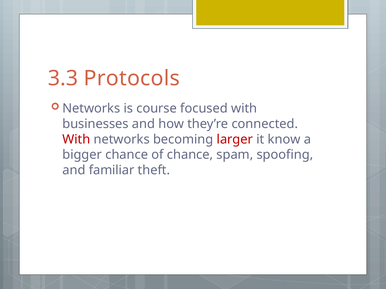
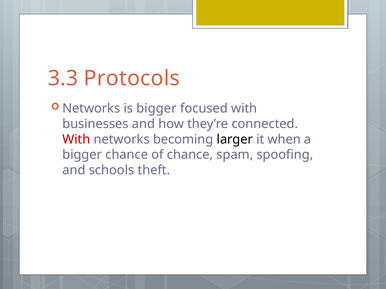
is course: course -> bigger
larger colour: red -> black
know: know -> when
familiar: familiar -> schools
